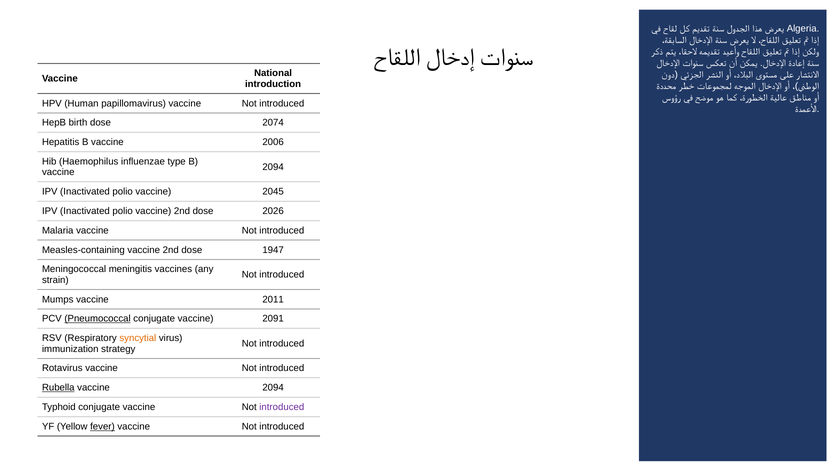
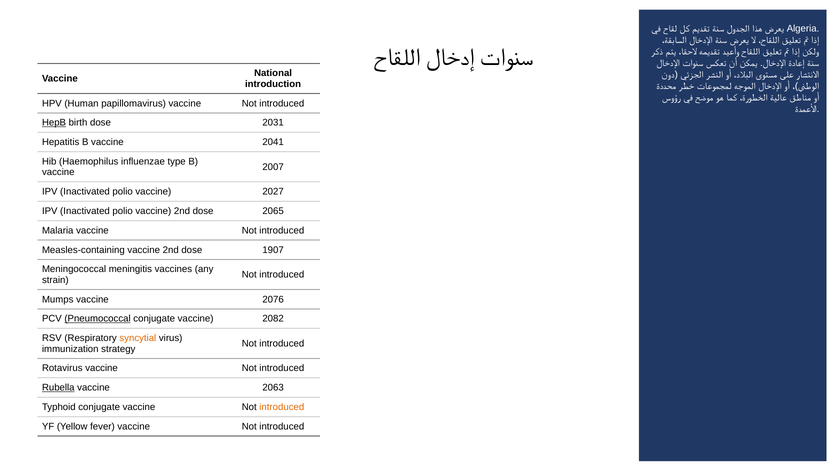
HepB underline: none -> present
2074: 2074 -> 2031
2006: 2006 -> 2041
2094 at (273, 167): 2094 -> 2007
2045: 2045 -> 2027
2026: 2026 -> 2065
1947: 1947 -> 1907
2011: 2011 -> 2076
2091: 2091 -> 2082
2094 at (273, 388): 2094 -> 2063
introduced at (282, 407) colour: purple -> orange
fever underline: present -> none
